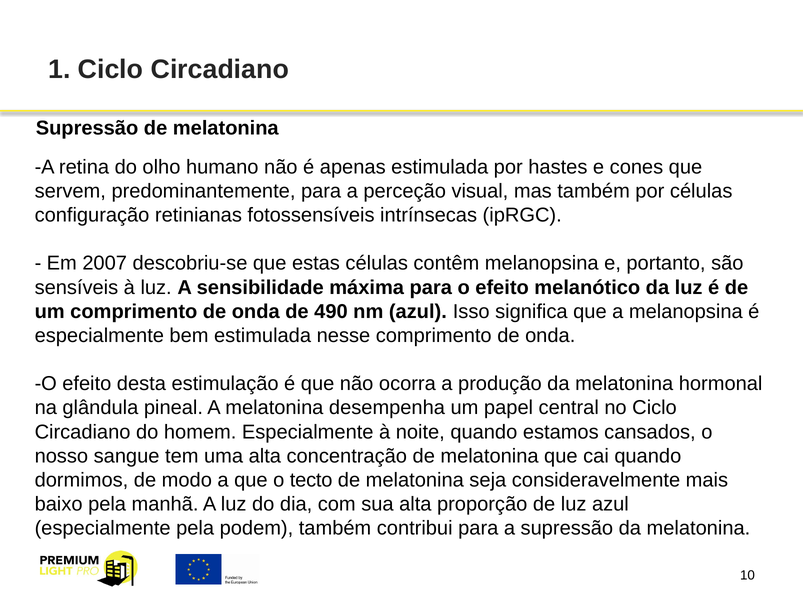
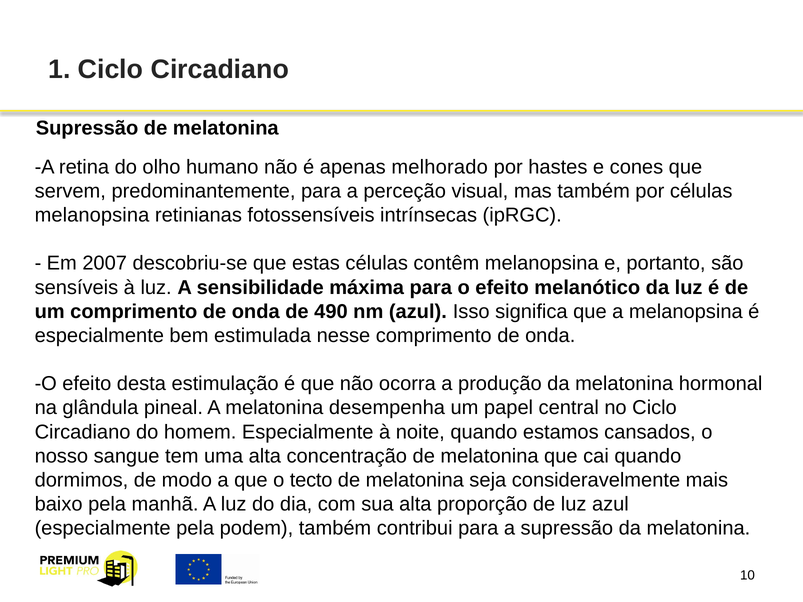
apenas estimulada: estimulada -> melhorado
configuração at (92, 215): configuração -> melanopsina
